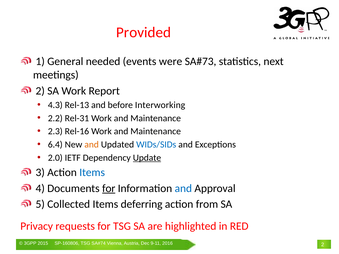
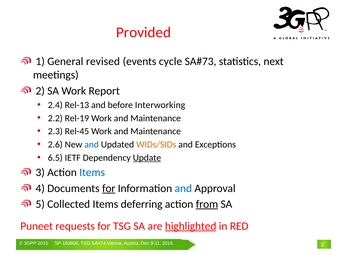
needed: needed -> revised
were: were -> cycle
4.3: 4.3 -> 2.4
Rel-31: Rel-31 -> Rel-19
Rel-16: Rel-16 -> Rel-45
6.4: 6.4 -> 2.6
and at (92, 145) colour: orange -> blue
WIDs/SIDs colour: blue -> orange
2.0: 2.0 -> 6.5
from underline: none -> present
Privacy: Privacy -> Puneet
highlighted underline: none -> present
